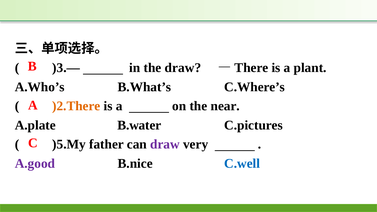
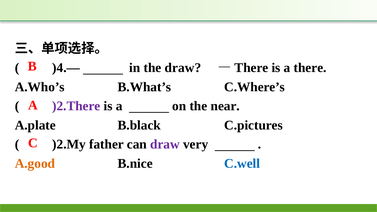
)3.—: )3.— -> )4.—
a plant: plant -> there
)2.There colour: orange -> purple
B.water: B.water -> B.black
)5.My: )5.My -> )2.My
A.good colour: purple -> orange
